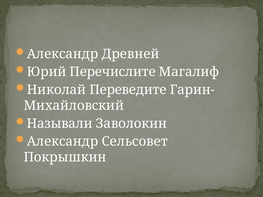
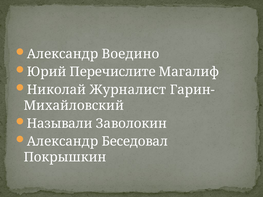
Древней: Древней -> Воедино
Переведите: Переведите -> Журналист
Сельсовет: Сельсовет -> Беседовал
